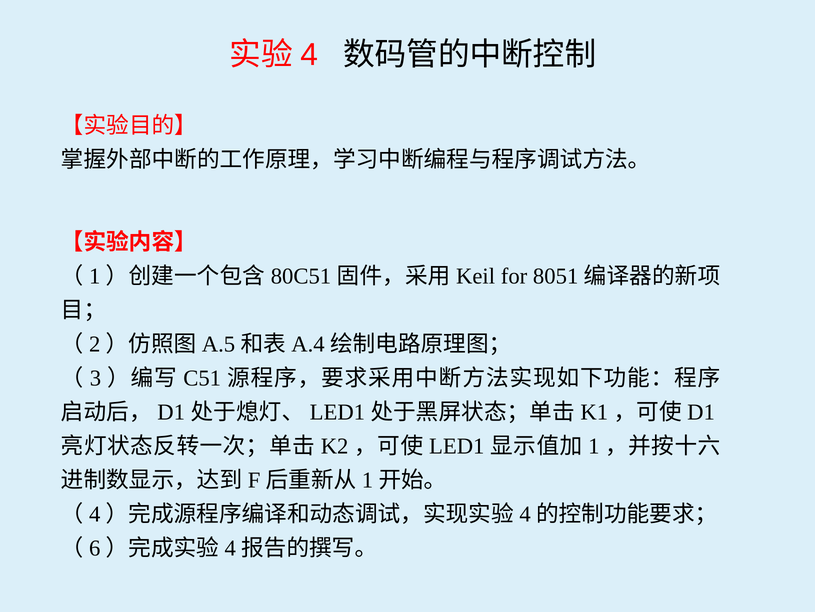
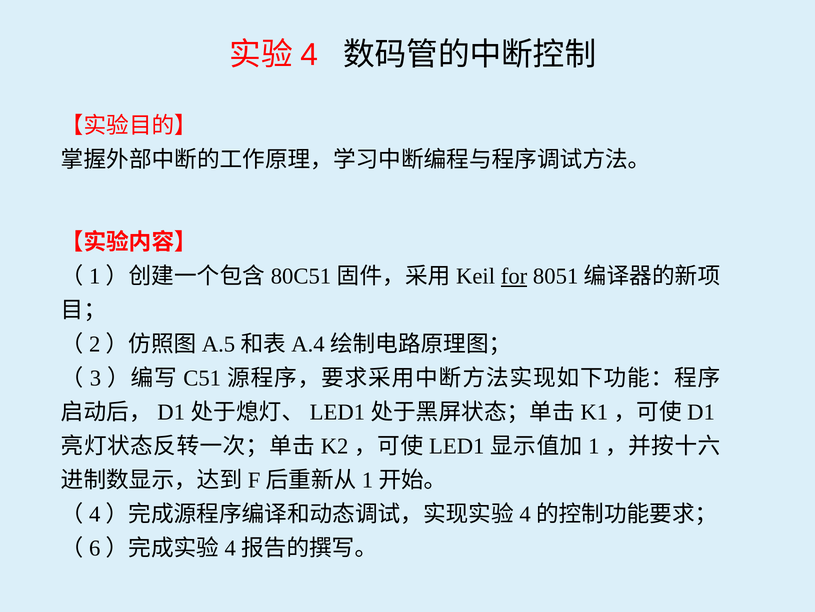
for underline: none -> present
